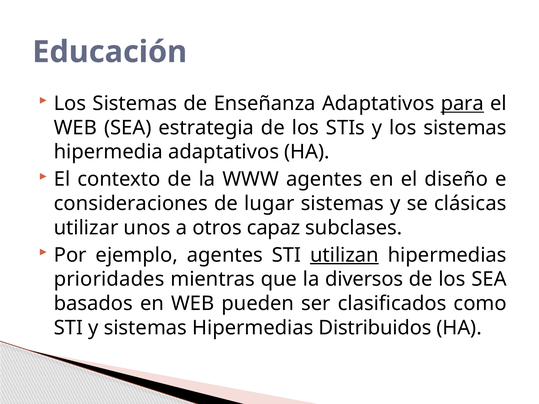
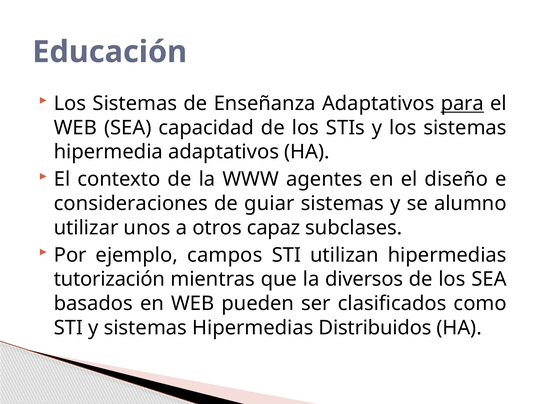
estrategia: estrategia -> capacidad
lugar: lugar -> guiar
clásicas: clásicas -> alumno
ejemplo agentes: agentes -> campos
utilizan underline: present -> none
prioridades: prioridades -> tutorización
